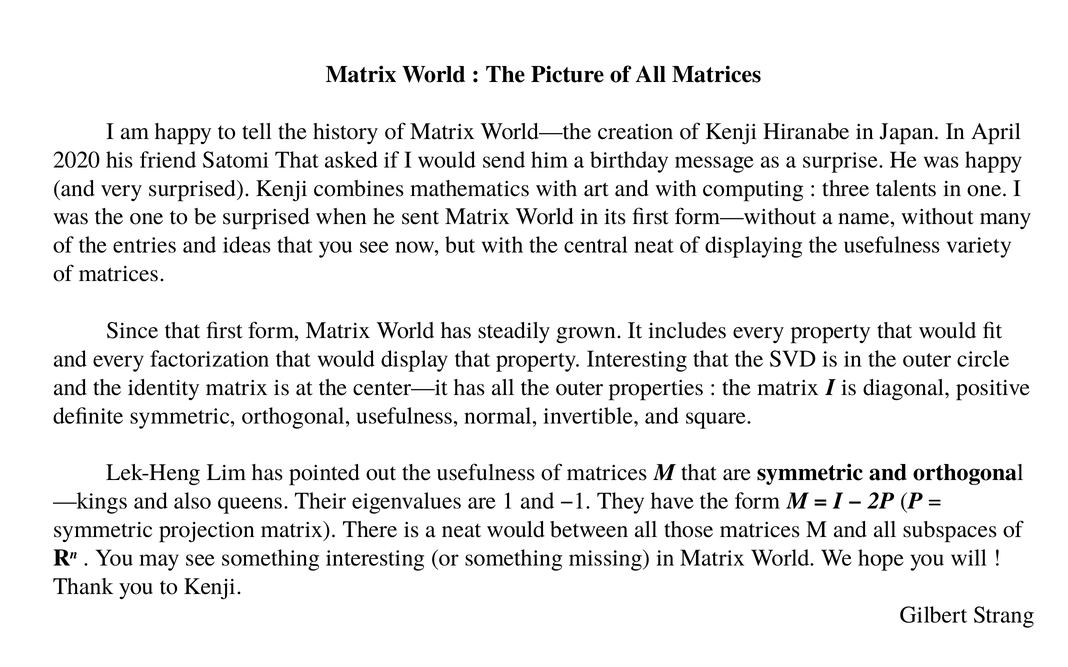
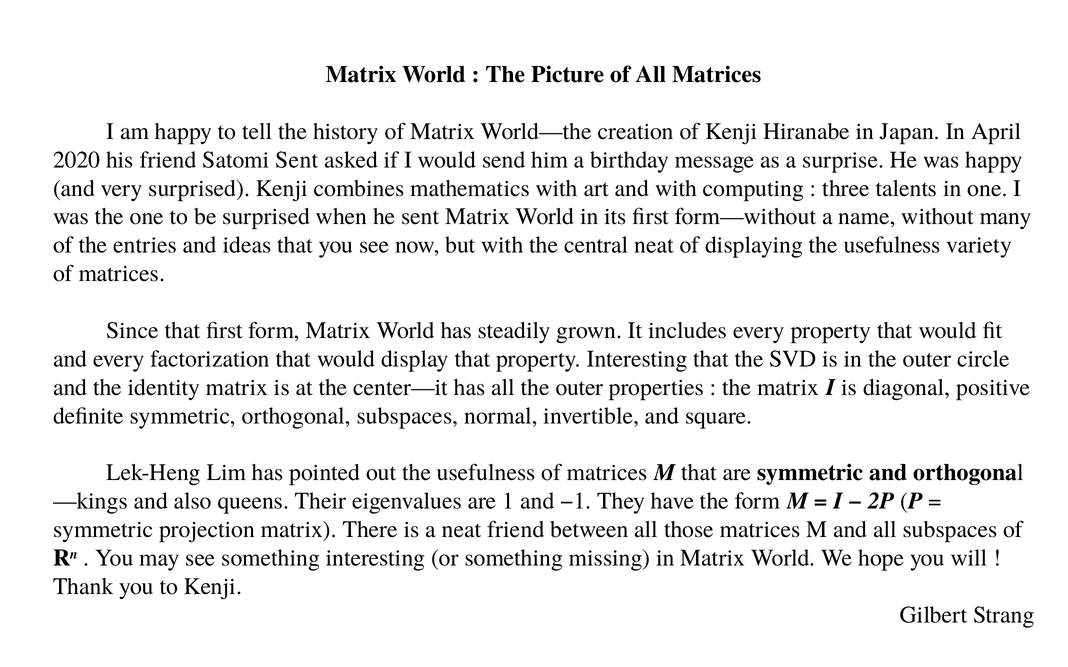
Satomi That: That -> Sent
orthogonal usefulness: usefulness -> subspaces
neat would: would -> friend
